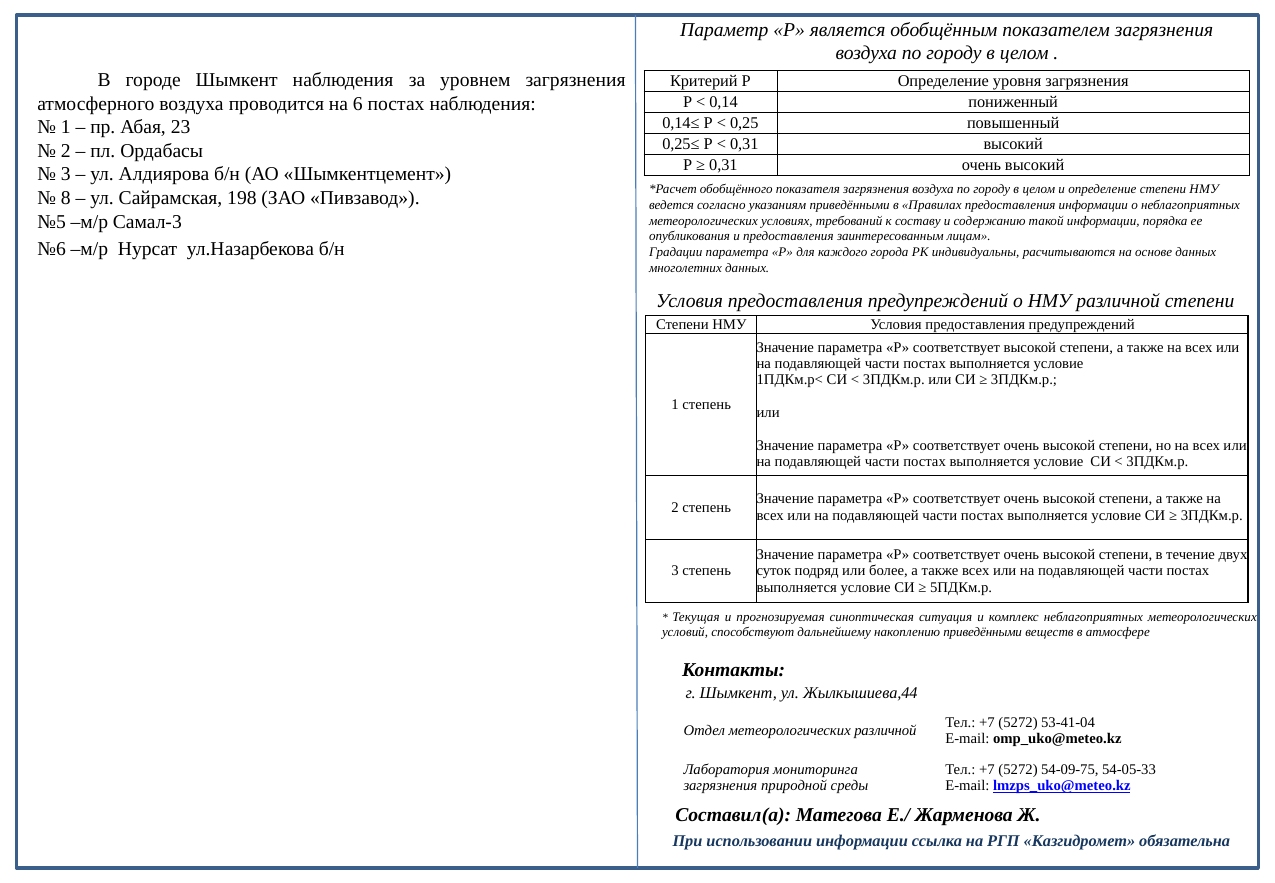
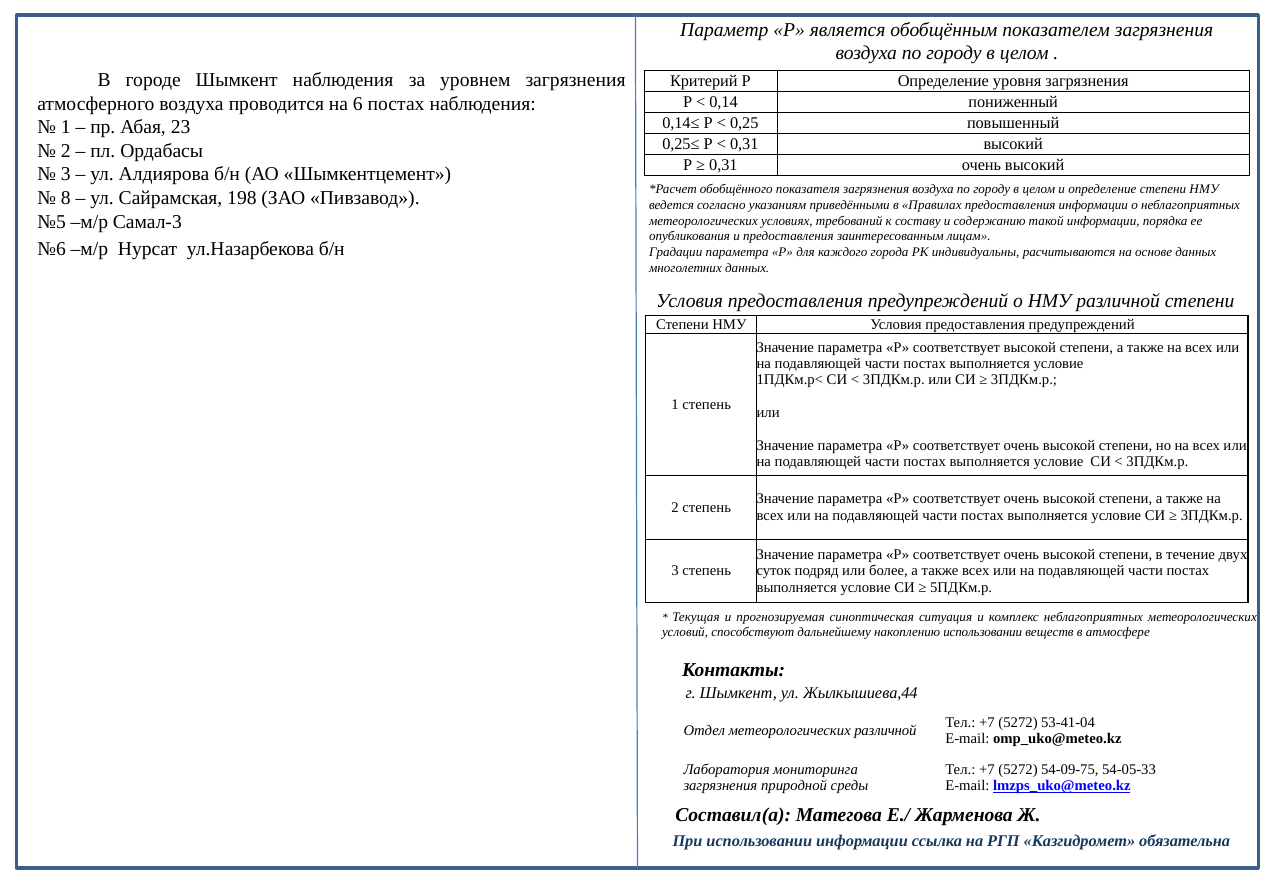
накоплению приведёнными: приведёнными -> использовании
